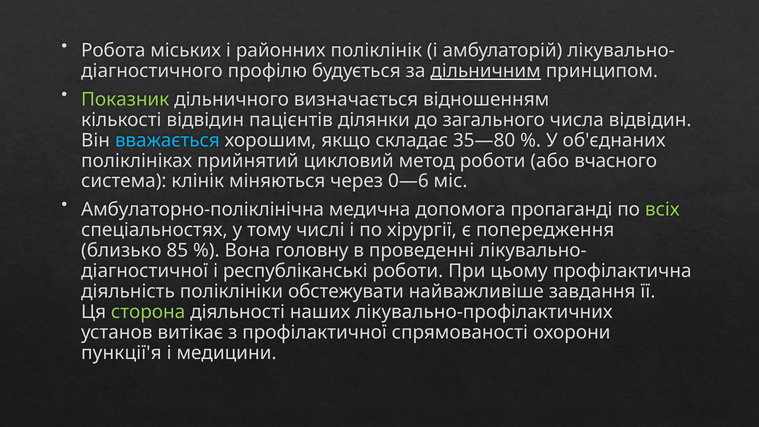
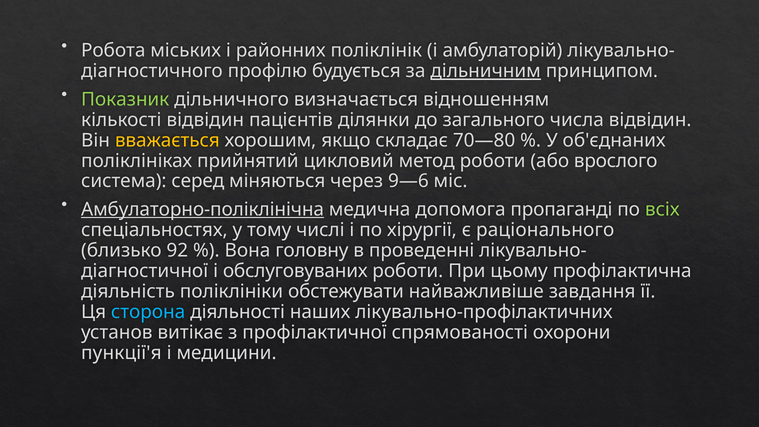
вважається colour: light blue -> yellow
35—80: 35—80 -> 70—80
вчасного: вчасного -> врослого
клінік: клінік -> серед
0—6: 0—6 -> 9—6
Амбулаторно-поліклінічна underline: none -> present
попередження: попередження -> раціонального
85: 85 -> 92
республіканські: республіканські -> обслуговуваних
сторона colour: light green -> light blue
